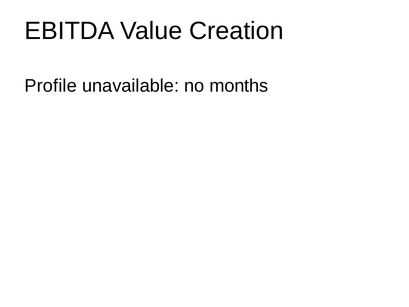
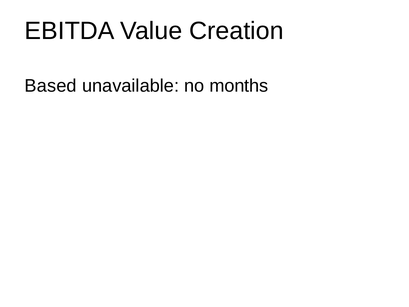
Profile: Profile -> Based
